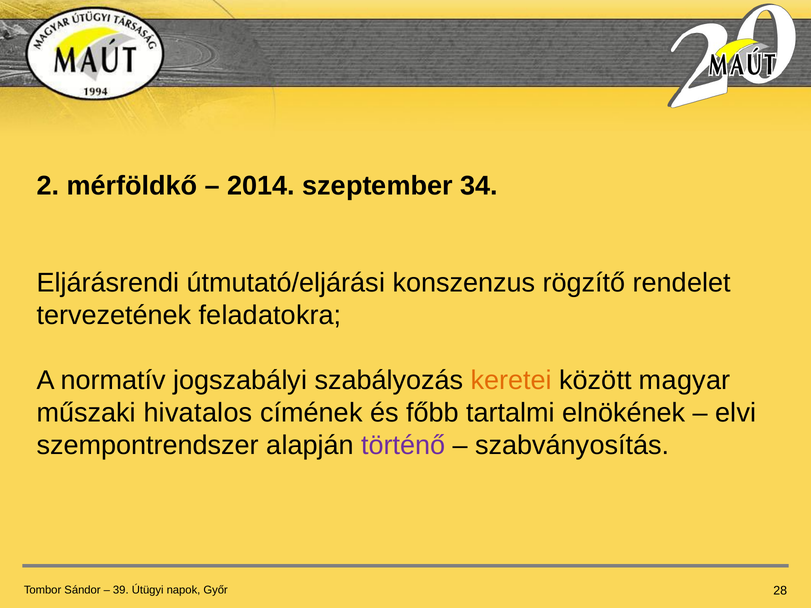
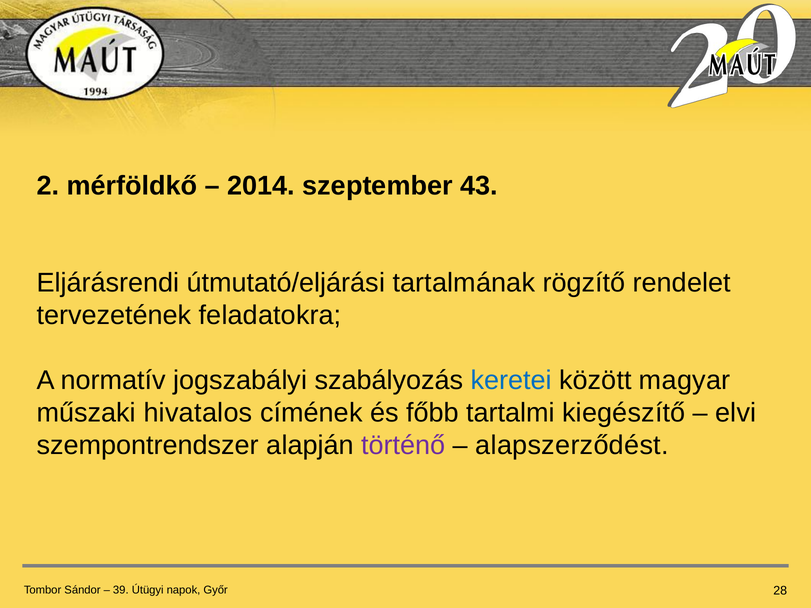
34: 34 -> 43
konszenzus: konszenzus -> tartalmának
keretei colour: orange -> blue
elnökének: elnökének -> kiegészítő
szabványosítás: szabványosítás -> alapszerződést
